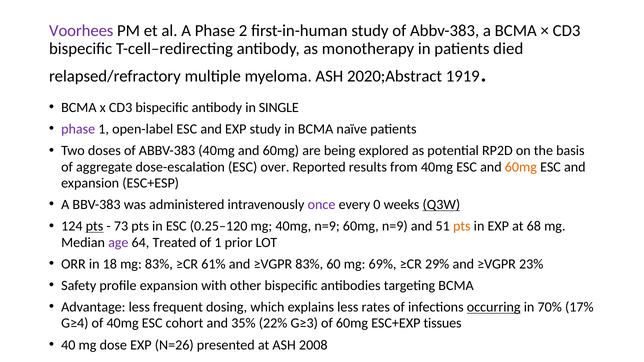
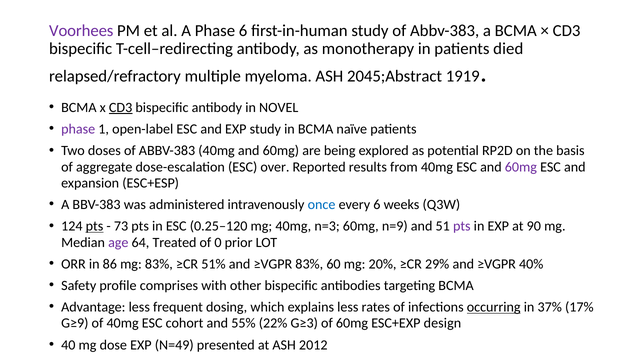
Phase 2: 2 -> 6
2020;Abstract: 2020;Abstract -> 2045;Abstract
CD3 at (121, 108) underline: none -> present
SINGLE: SINGLE -> NOVEL
60mg at (521, 167) colour: orange -> purple
once colour: purple -> blue
every 0: 0 -> 6
Q3W underline: present -> none
40mg n=9: n=9 -> n=3
pts at (462, 226) colour: orange -> purple
68: 68 -> 90
of 1: 1 -> 0
18: 18 -> 86
61%: 61% -> 51%
69%: 69% -> 20%
23%: 23% -> 40%
profile expansion: expansion -> comprises
70%: 70% -> 37%
G≥4: G≥4 -> G≥9
35%: 35% -> 55%
tissues: tissues -> design
N=26: N=26 -> N=49
2008: 2008 -> 2012
